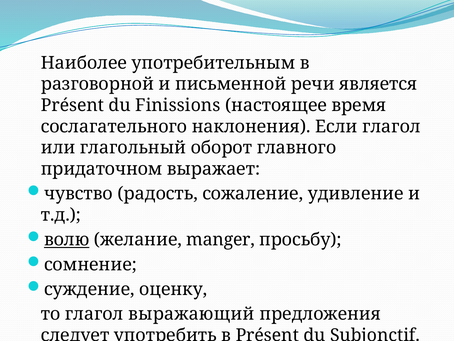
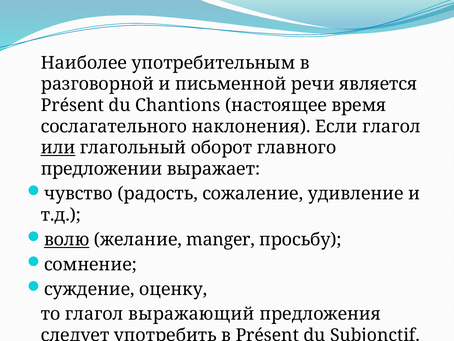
Finissions: Finissions -> Chantions
или underline: none -> present
придаточном: придаточном -> предложении
